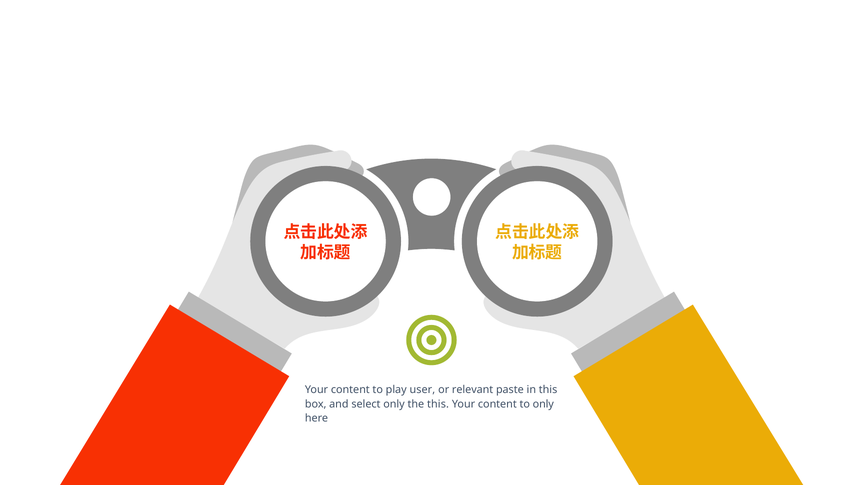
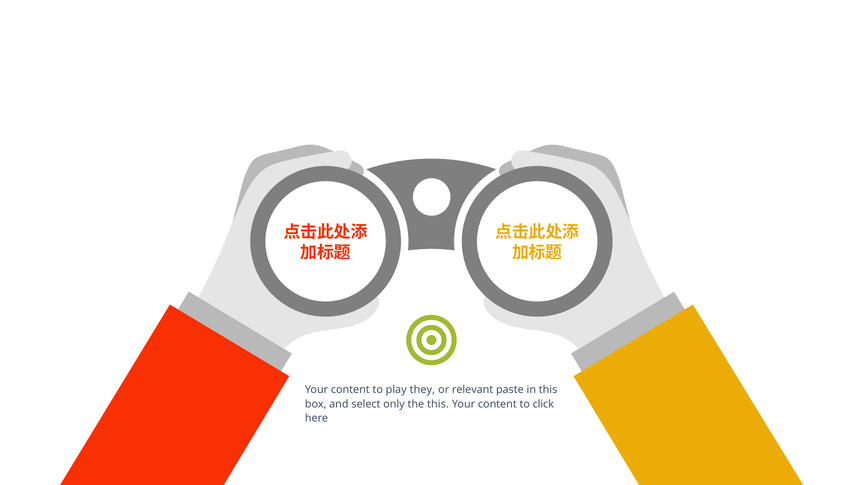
user: user -> they
to only: only -> click
